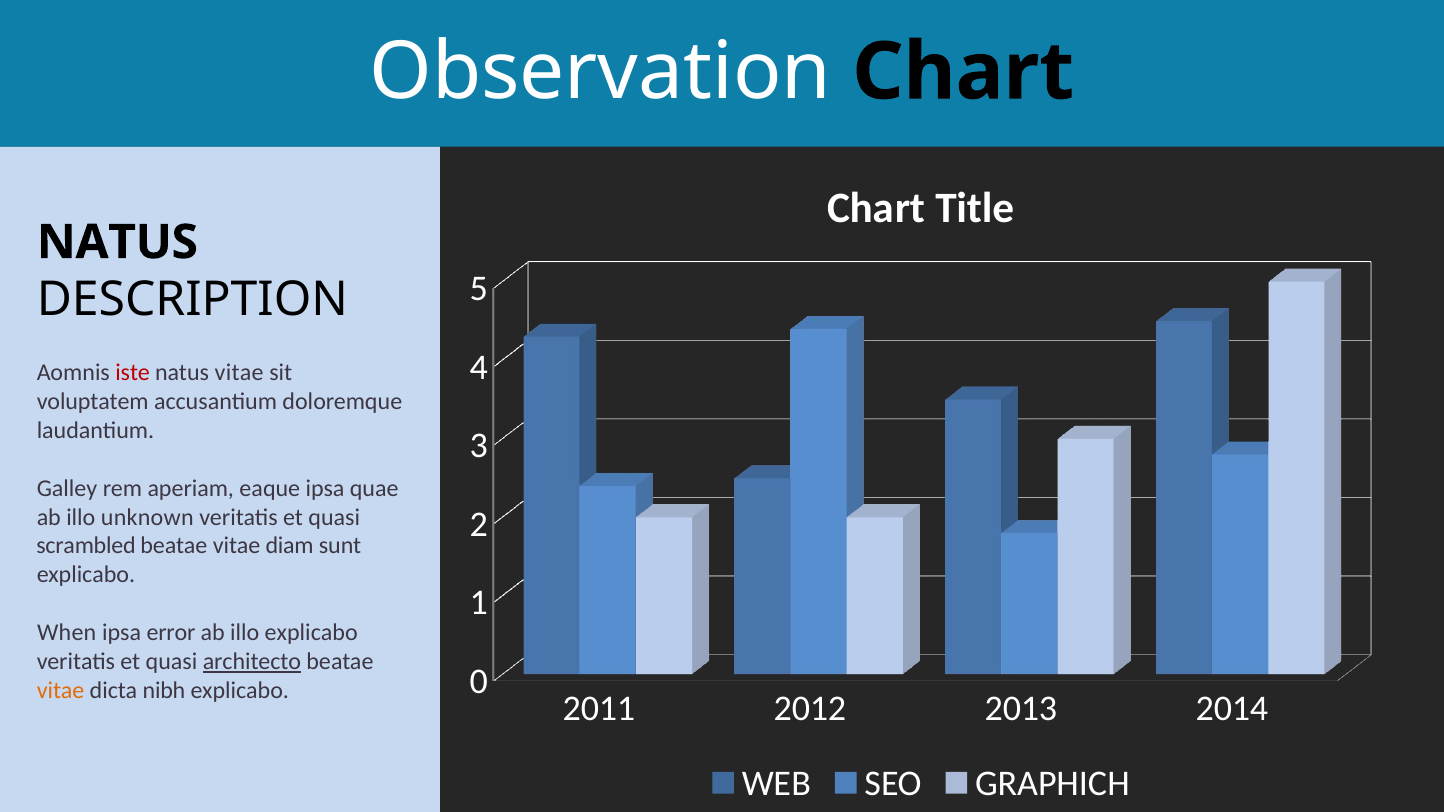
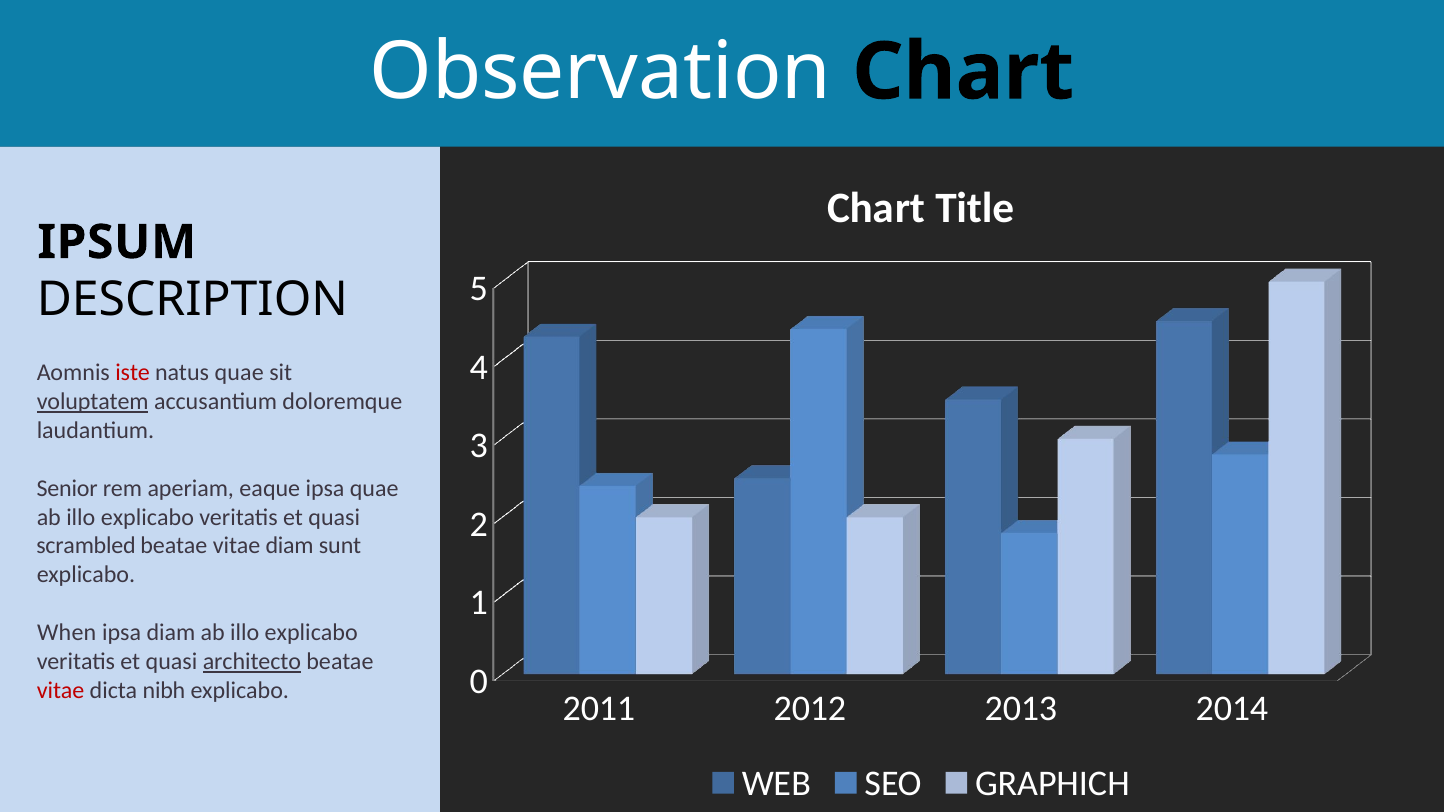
NATUS at (117, 242): NATUS -> IPSUM
natus vitae: vitae -> quae
voluptatem underline: none -> present
Galley: Galley -> Senior
unknown at (147, 517): unknown -> explicabo
ipsa error: error -> diam
vitae at (61, 691) colour: orange -> red
